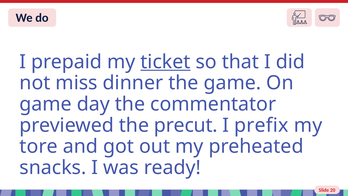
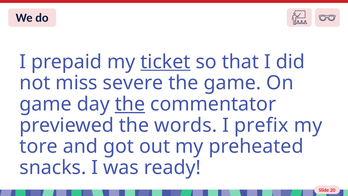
dinner: dinner -> severe
the at (130, 104) underline: none -> present
precut: precut -> words
